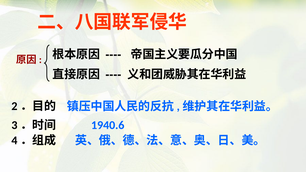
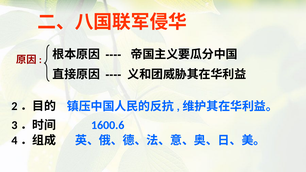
1940.6: 1940.6 -> 1600.6
